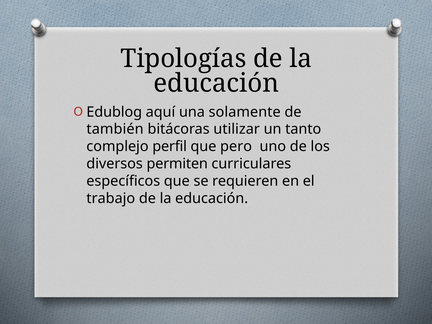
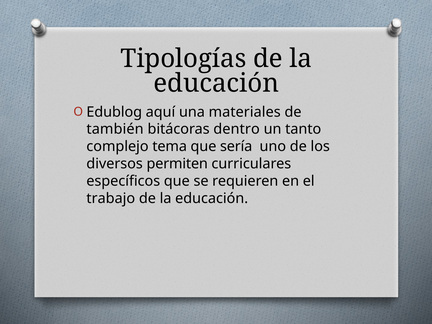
solamente: solamente -> materiales
utilizar: utilizar -> dentro
perfil: perfil -> tema
pero: pero -> sería
